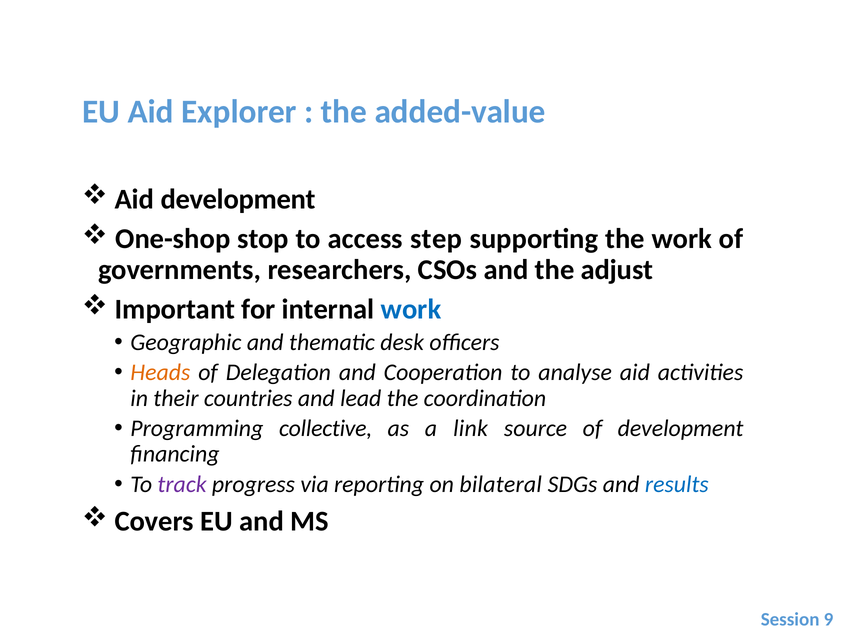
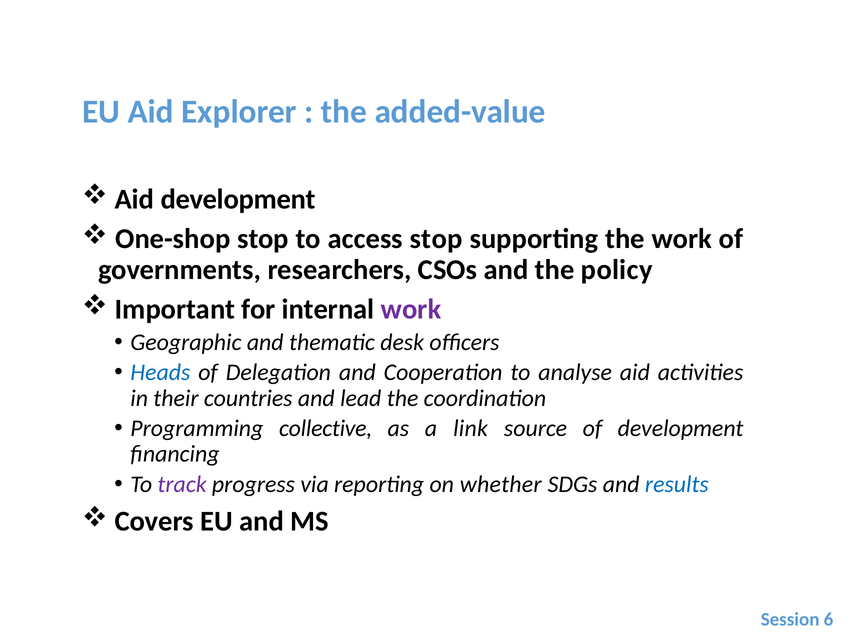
access step: step -> stop
adjust: adjust -> policy
work at (411, 309) colour: blue -> purple
Heads colour: orange -> blue
bilateral: bilateral -> whether
9: 9 -> 6
